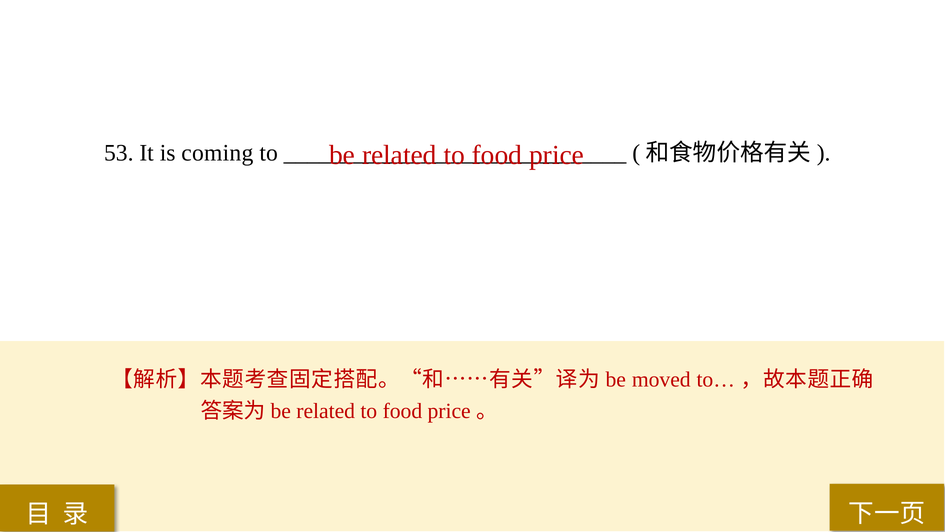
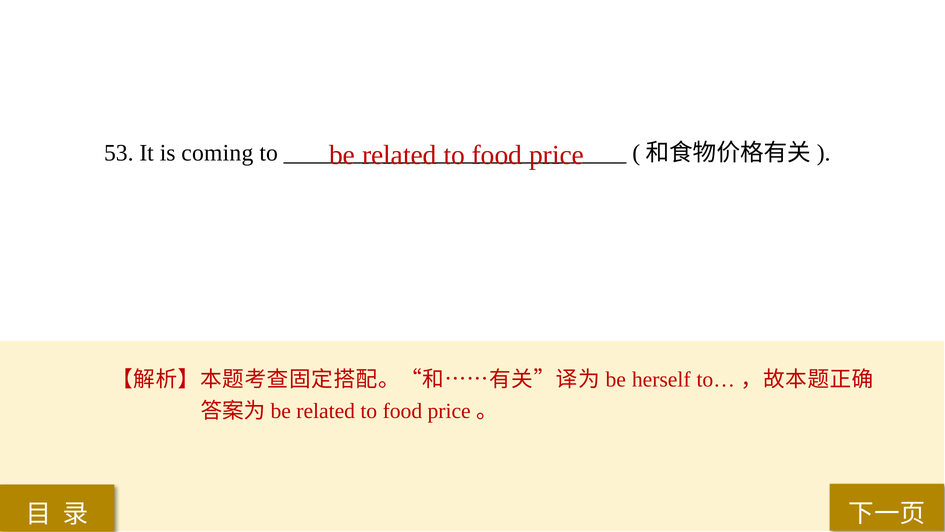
moved: moved -> herself
